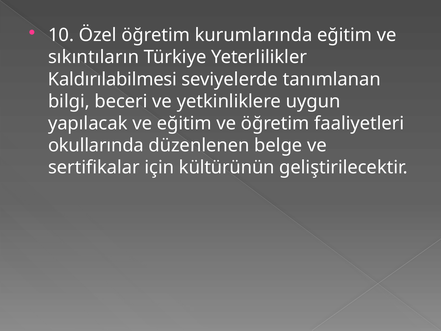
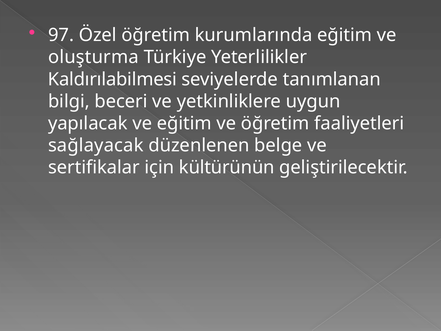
10: 10 -> 97
sıkıntıların: sıkıntıların -> oluşturma
okullarında: okullarında -> sağlayacak
